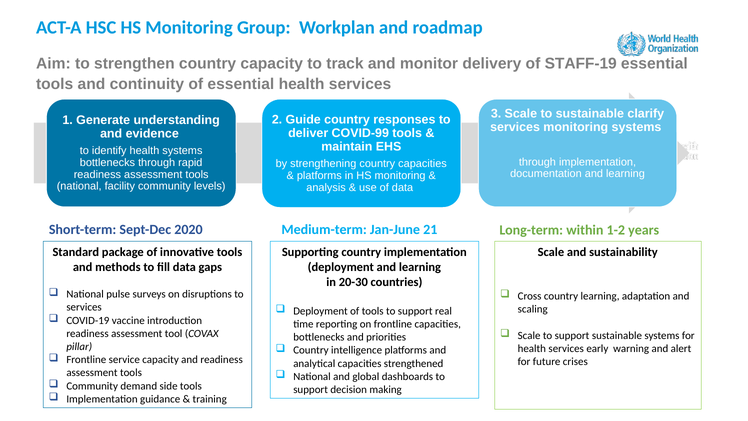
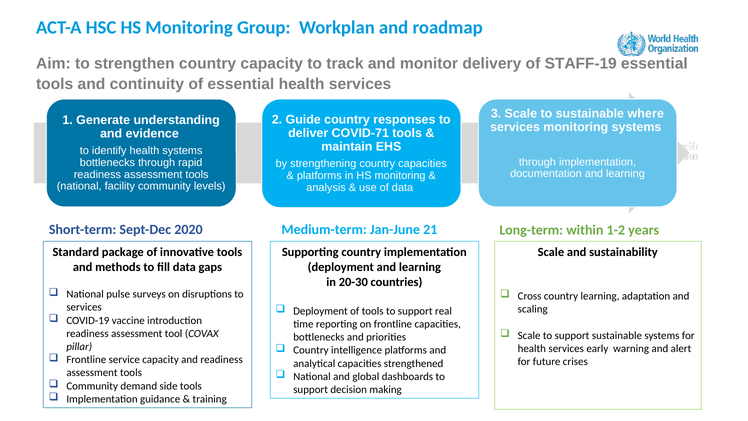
clarify: clarify -> where
COVID-99: COVID-99 -> COVID-71
